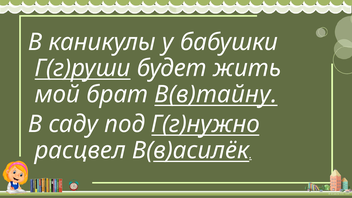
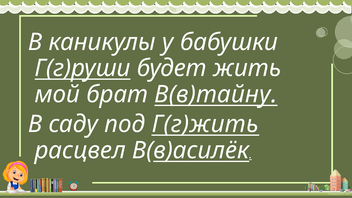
Г(г)нужно: Г(г)нужно -> Г(г)жить
